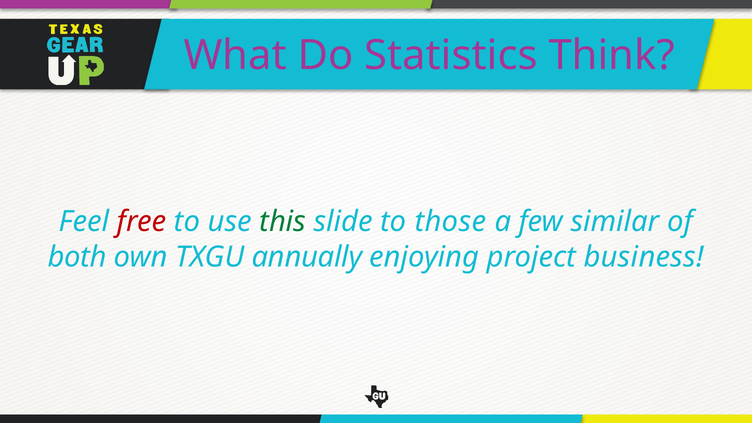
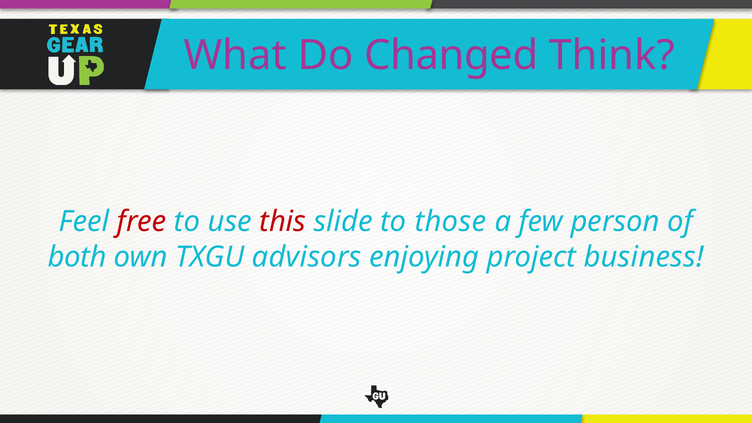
Statistics: Statistics -> Changed
this colour: green -> red
similar: similar -> person
annually: annually -> advisors
